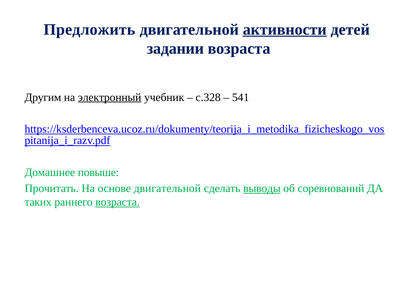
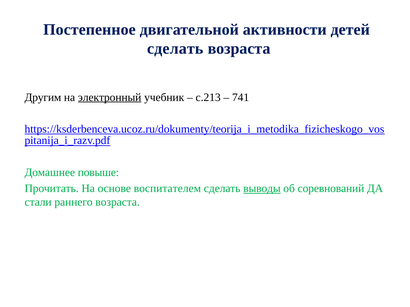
Предложить: Предложить -> Постепенное
активности underline: present -> none
задании at (175, 49): задании -> сделать
с.328: с.328 -> с.213
541: 541 -> 741
основе двигательной: двигательной -> воспитателем
таких: таких -> стали
возраста at (118, 202) underline: present -> none
